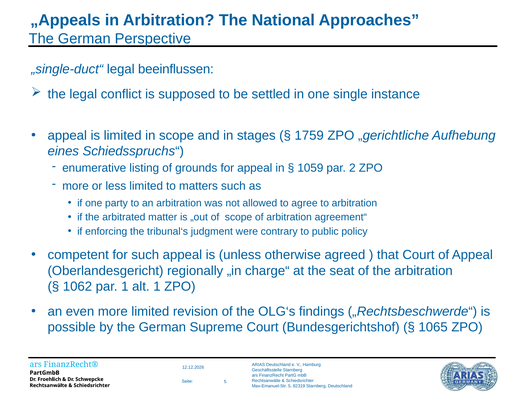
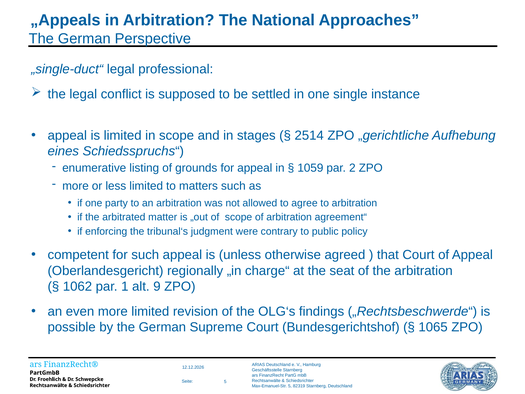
beeinflussen: beeinflussen -> professional
1759: 1759 -> 2514
alt 1: 1 -> 9
